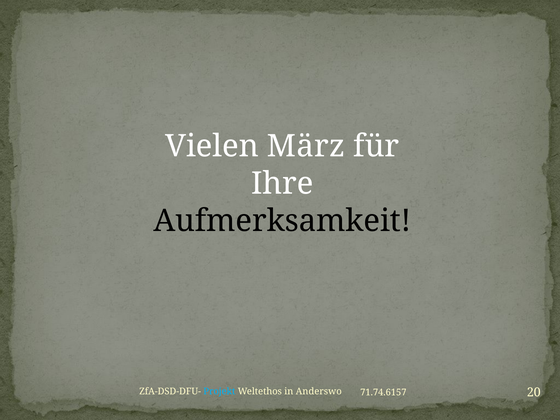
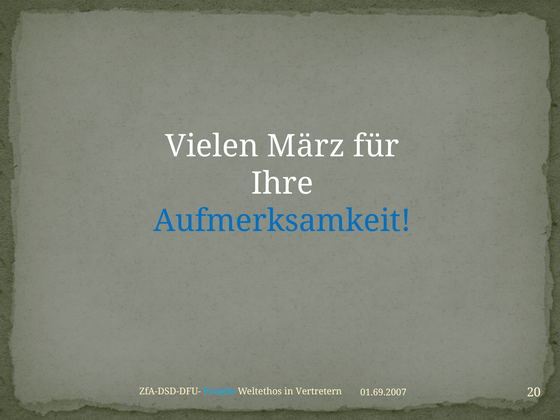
Aufmerksamkeit colour: black -> blue
Anderswo: Anderswo -> Vertretern
71.74.6157: 71.74.6157 -> 01.69.2007
